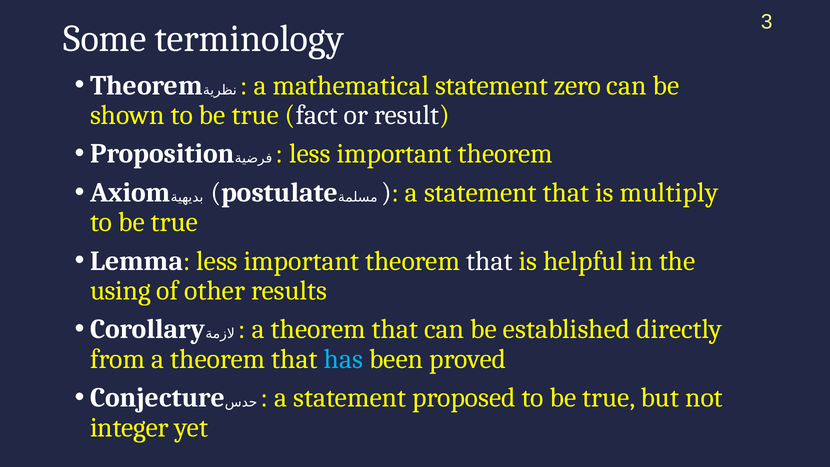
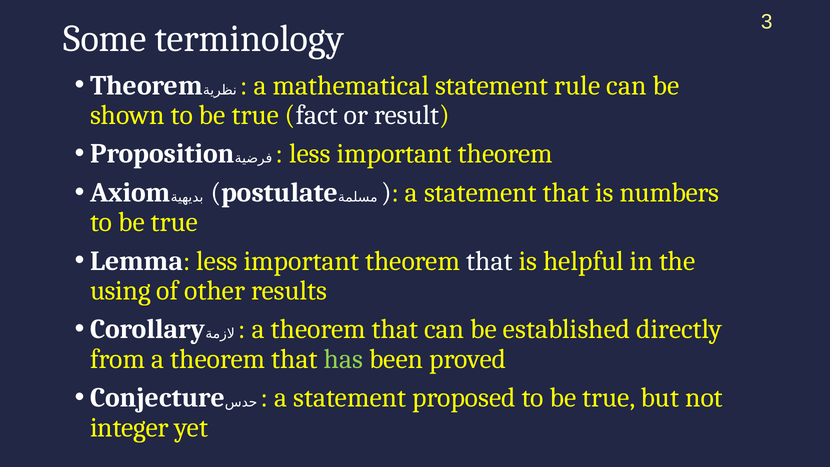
zero: zero -> rule
multiply: multiply -> numbers
has colour: light blue -> light green
